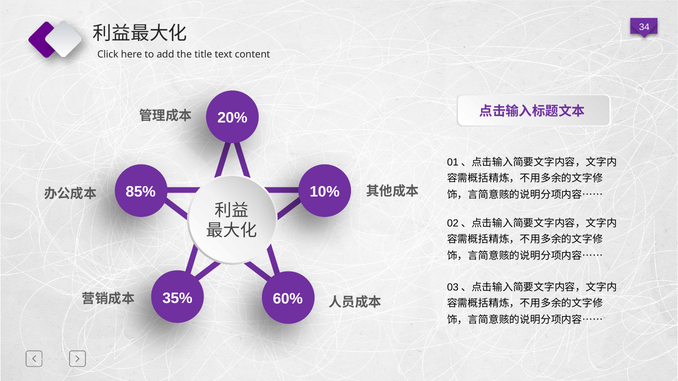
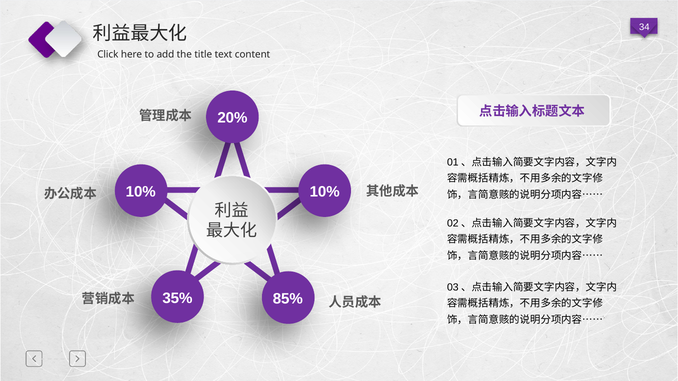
85% at (141, 192): 85% -> 10%
60%: 60% -> 85%
